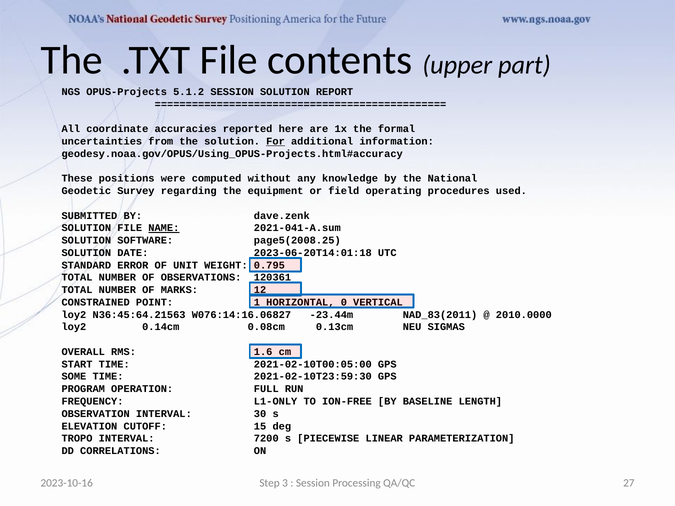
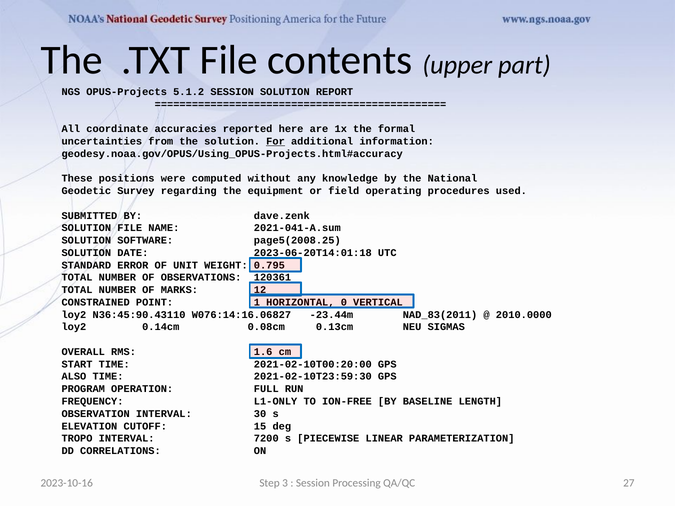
NAME underline: present -> none
N36:45:64.21563: N36:45:64.21563 -> N36:45:90.43110
2021-02-10T00:05:00: 2021-02-10T00:05:00 -> 2021-02-10T00:20:00
SOME: SOME -> ALSO
